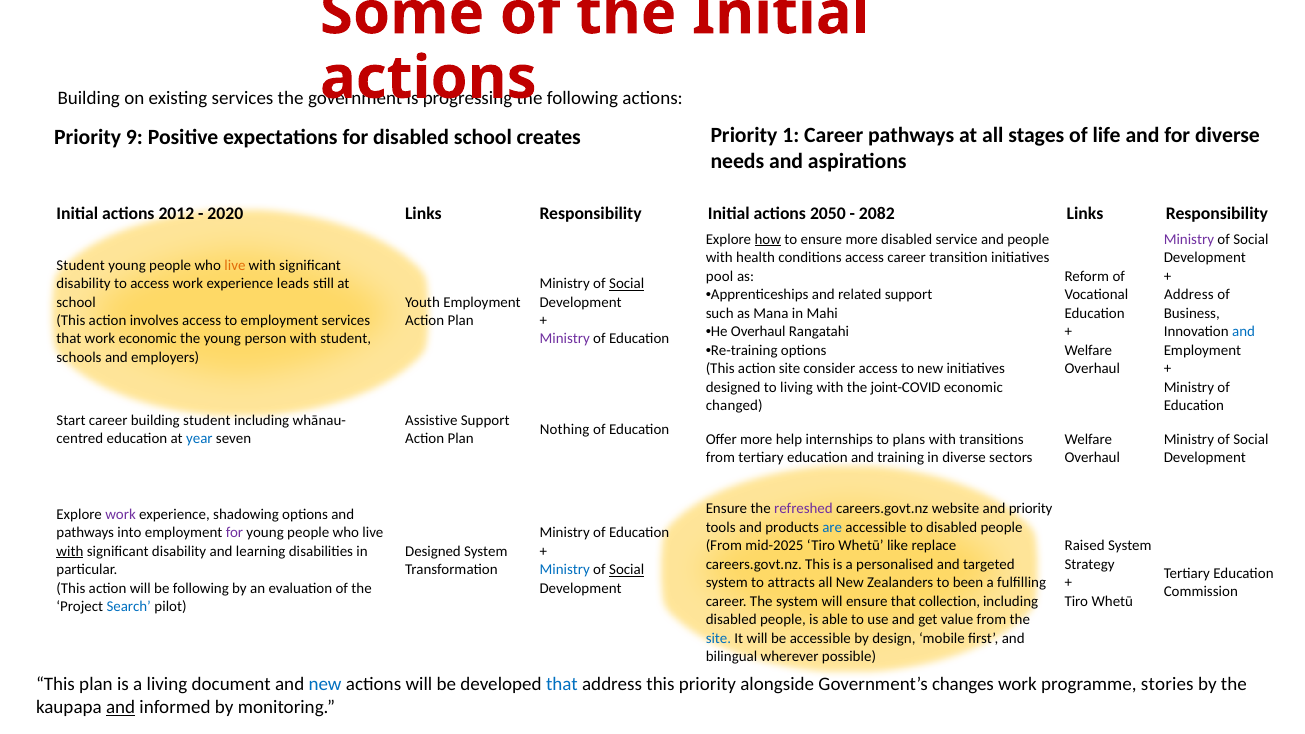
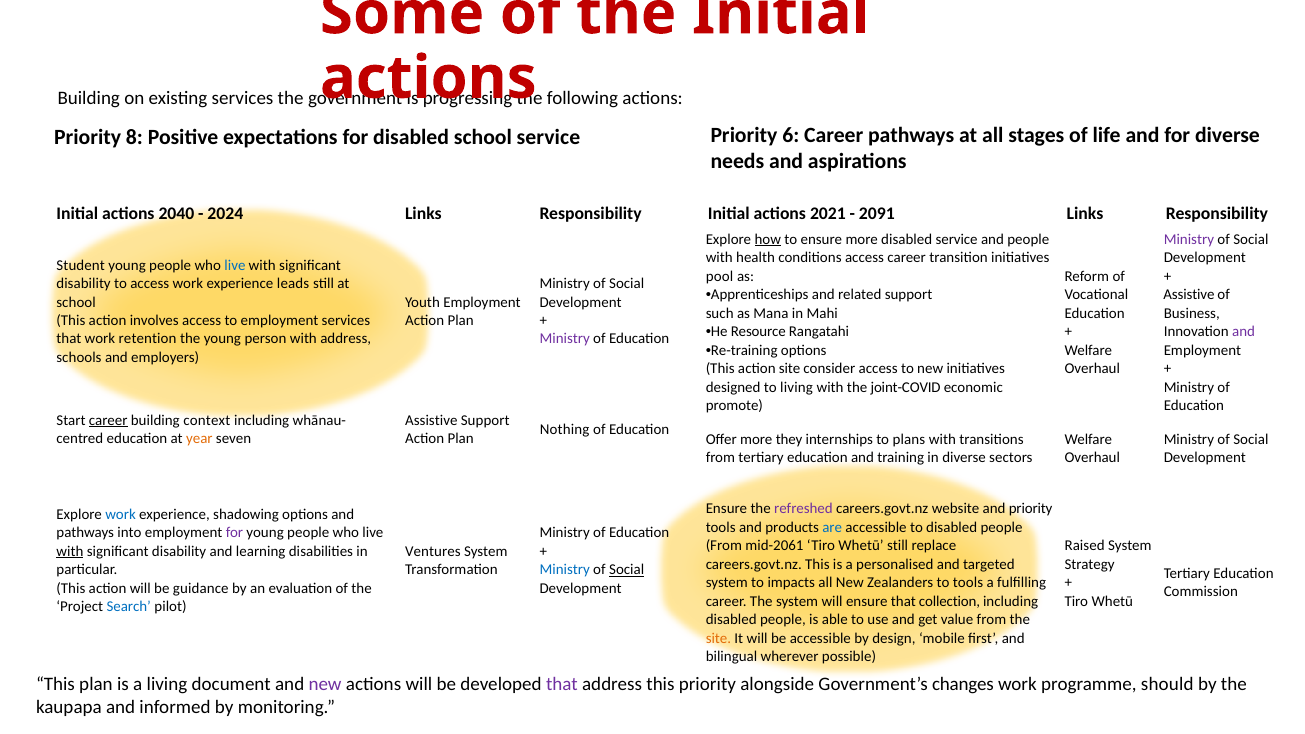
9: 9 -> 8
school creates: creates -> service
1: 1 -> 6
2012: 2012 -> 2040
2020: 2020 -> 2024
2050: 2050 -> 2021
2082: 2082 -> 2091
live at (235, 265) colour: orange -> blue
Social at (627, 284) underline: present -> none
Address at (1189, 295): Address -> Assistive
He Overhaul: Overhaul -> Resource
and at (1244, 332) colour: blue -> purple
work economic: economic -> retention
with student: student -> address
changed: changed -> promote
career at (108, 420) underline: none -> present
building student: student -> context
year colour: blue -> orange
help: help -> they
work at (121, 515) colour: purple -> blue
mid-2025: mid-2025 -> mid-2061
Whetū like: like -> still
Designed at (433, 551): Designed -> Ventures
attracts: attracts -> impacts
to been: been -> tools
be following: following -> guidance
site at (718, 638) colour: blue -> orange
new at (325, 684) colour: blue -> purple
that at (562, 684) colour: blue -> purple
stories: stories -> should
and at (121, 707) underline: present -> none
